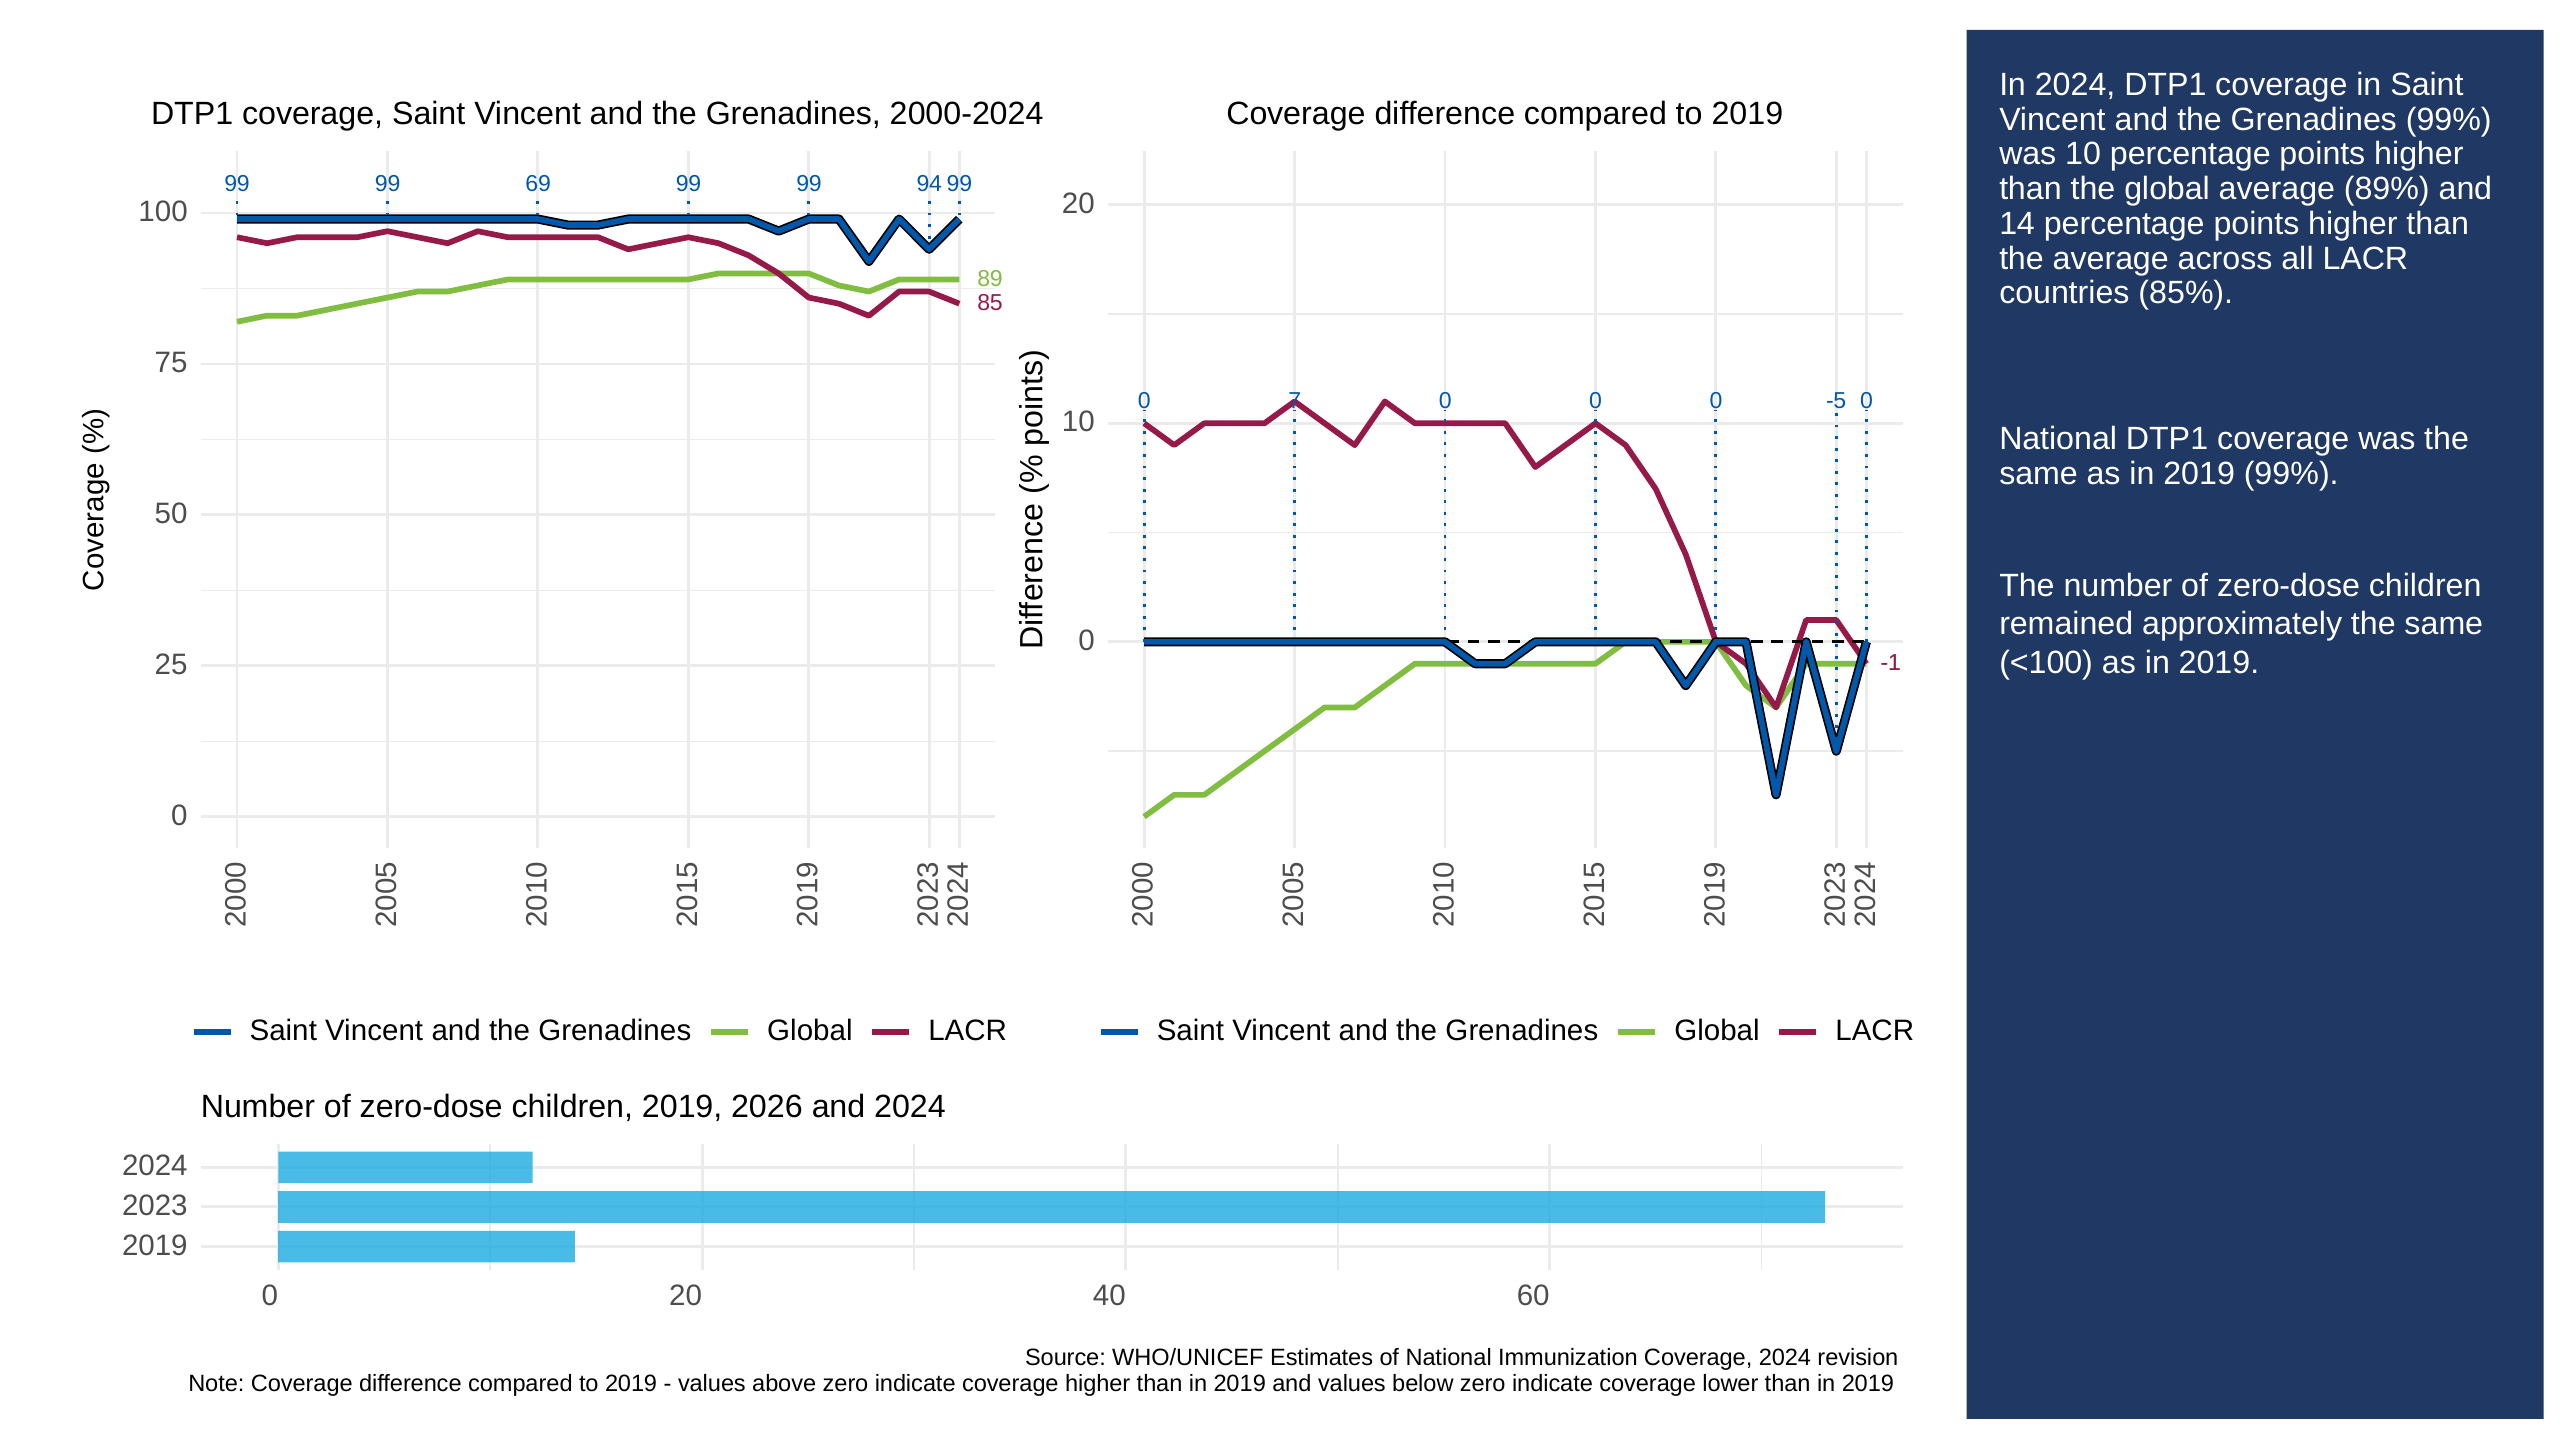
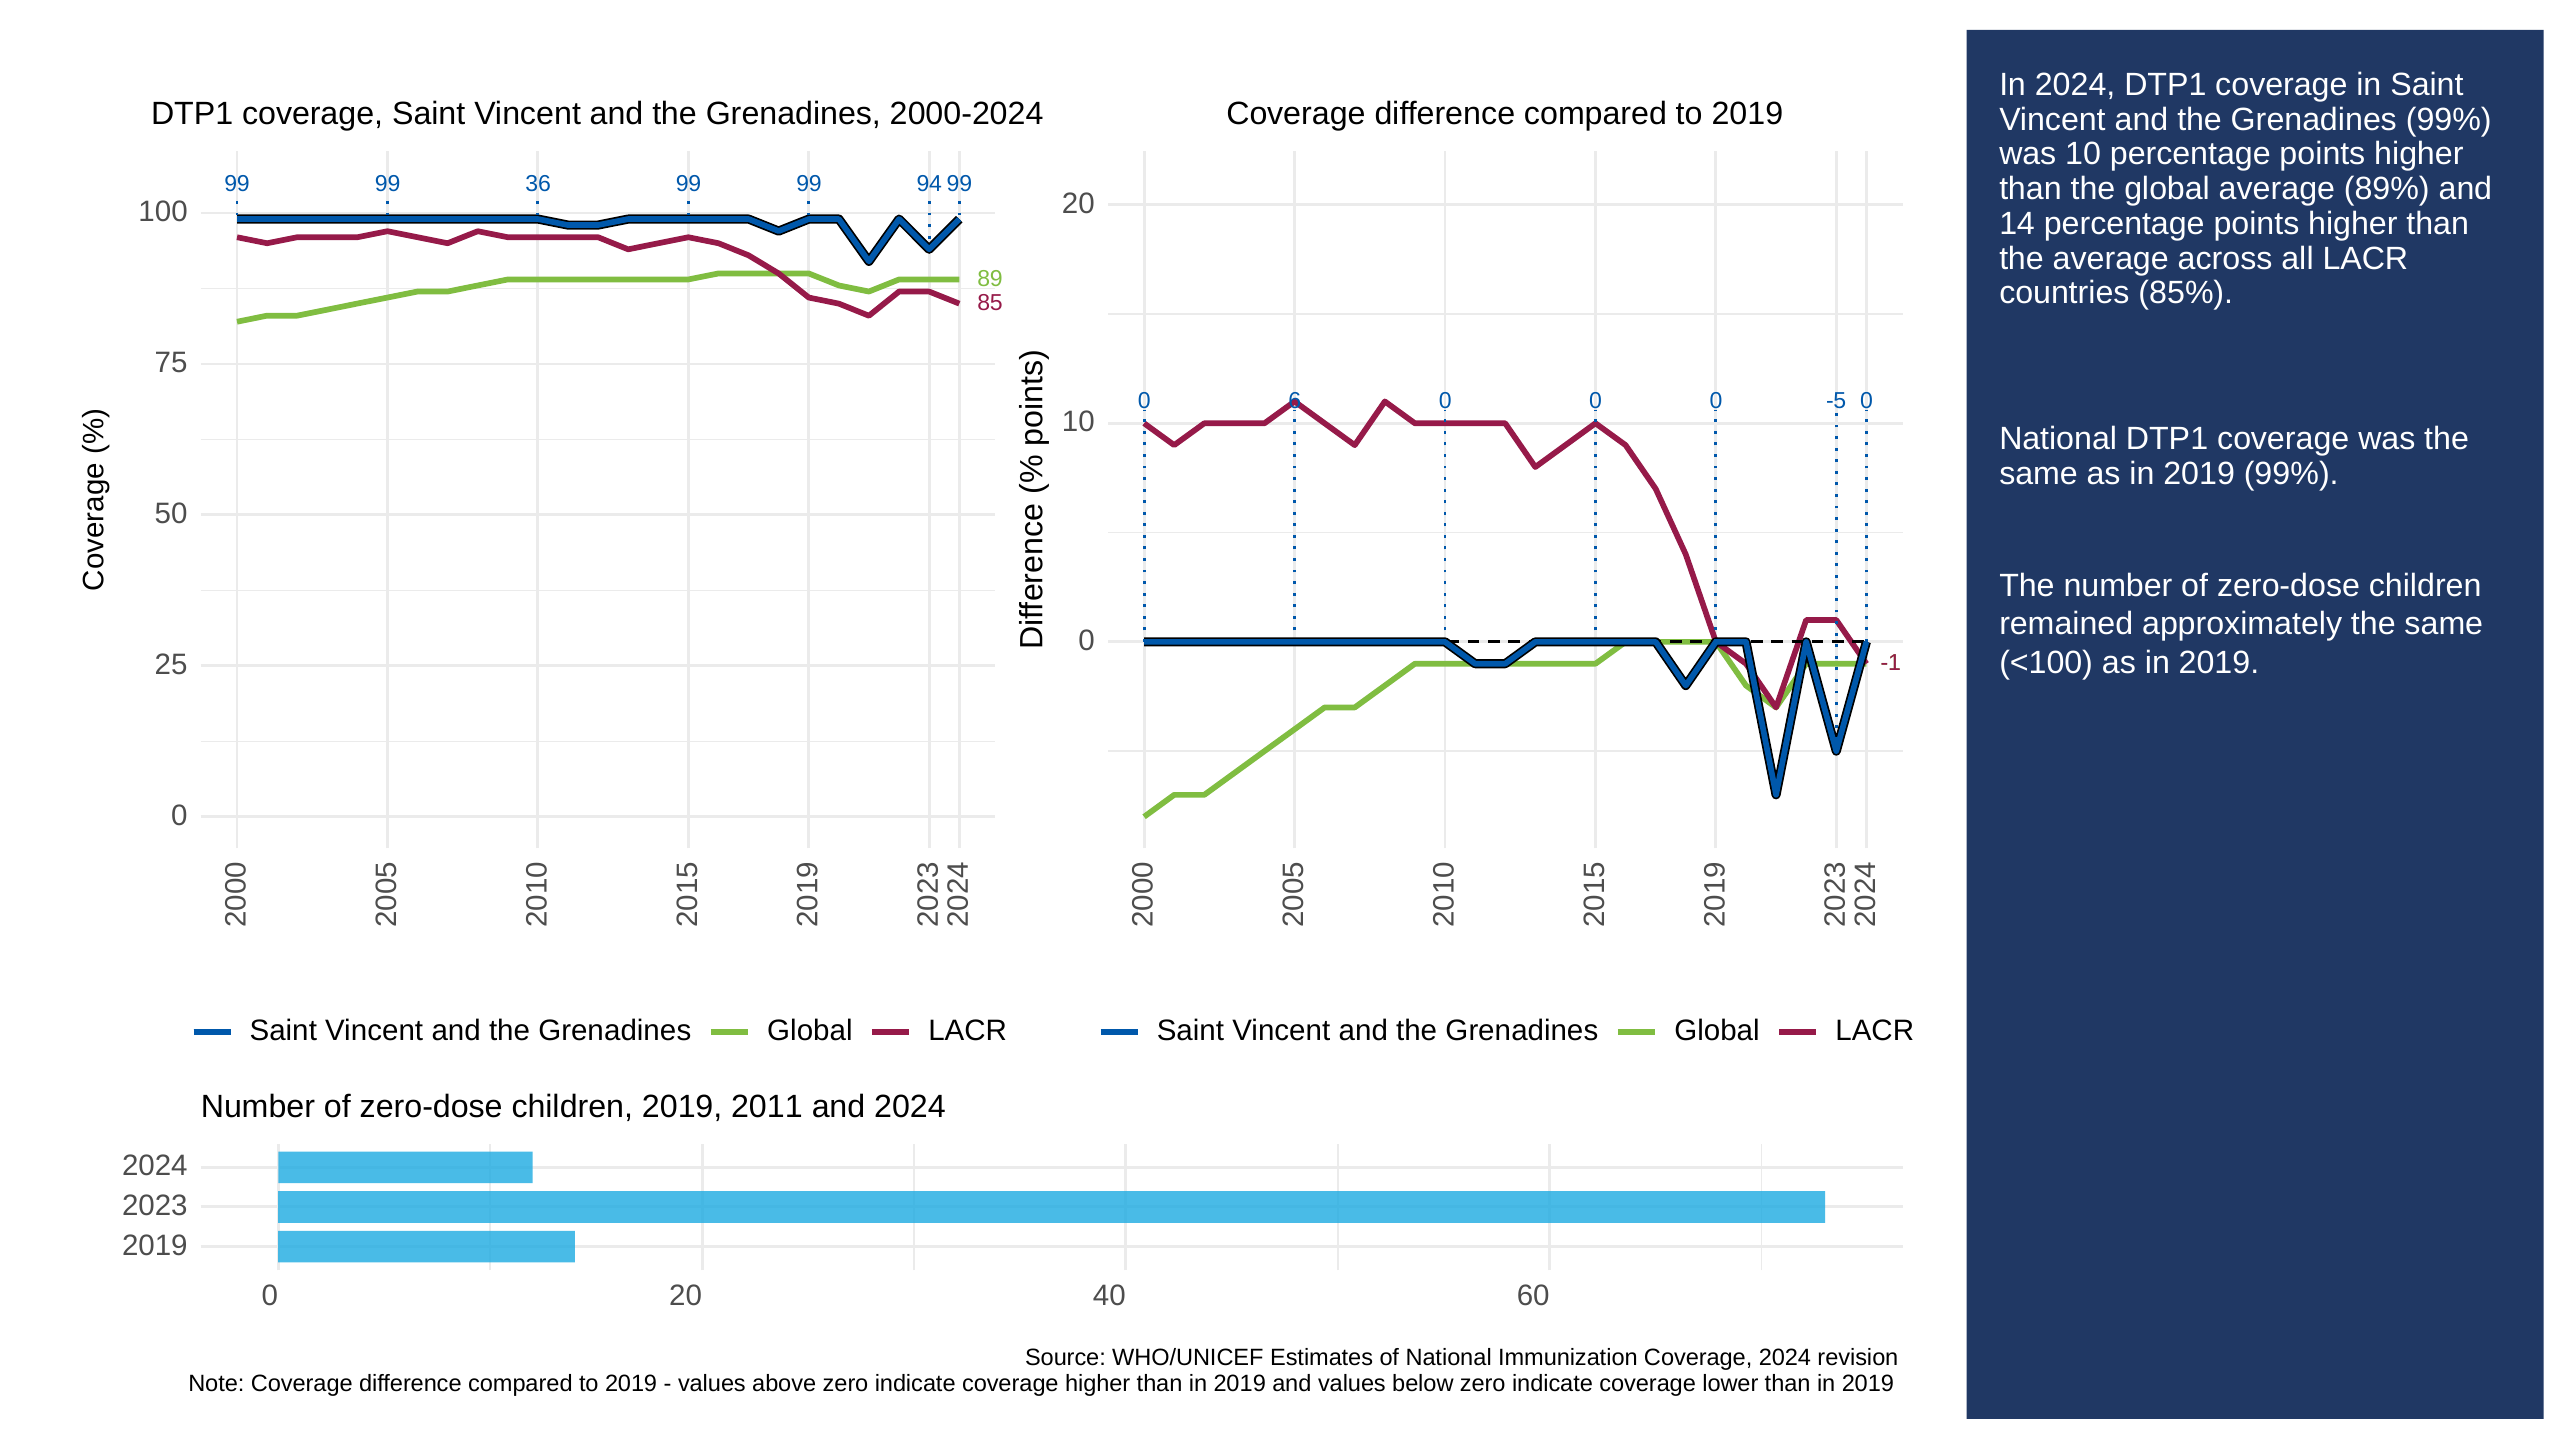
69: 69 -> 36
7: 7 -> 6
2026: 2026 -> 2011
